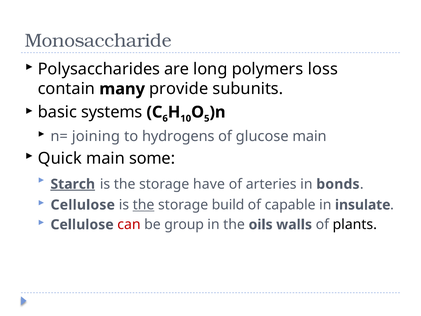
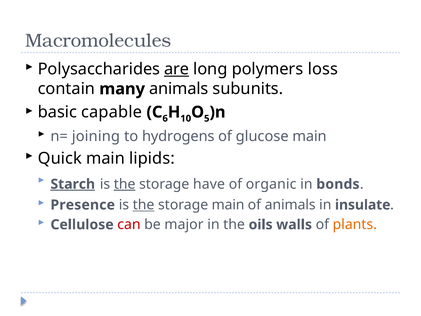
Monosaccharide: Monosaccharide -> Macromolecules
are underline: none -> present
many provide: provide -> animals
systems: systems -> capable
some: some -> lipids
the at (125, 184) underline: none -> present
arteries: arteries -> organic
Cellulose at (83, 205): Cellulose -> Presence
storage build: build -> main
of capable: capable -> animals
group: group -> major
plants colour: black -> orange
